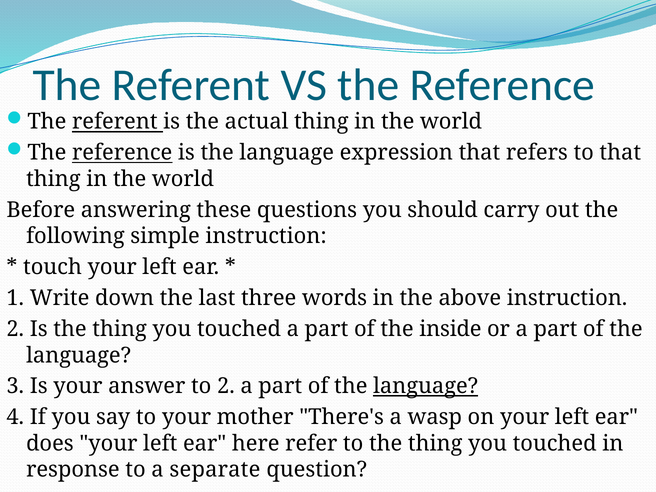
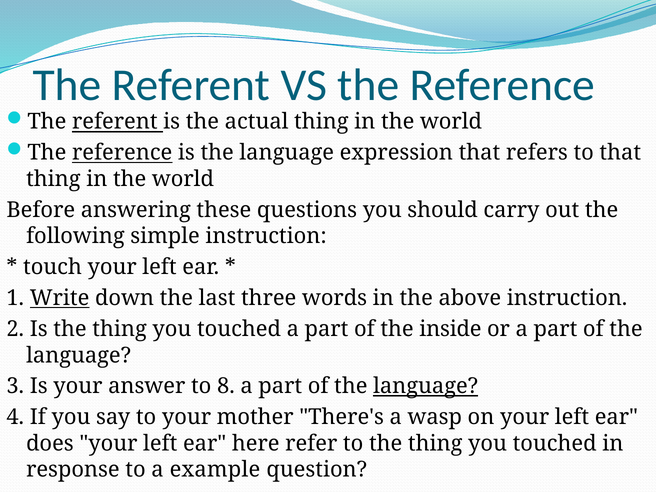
Write underline: none -> present
to 2: 2 -> 8
separate: separate -> example
